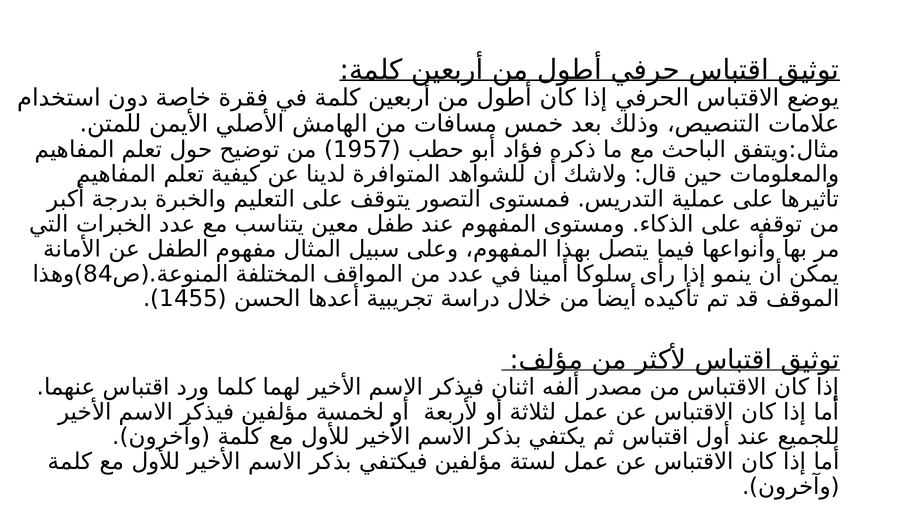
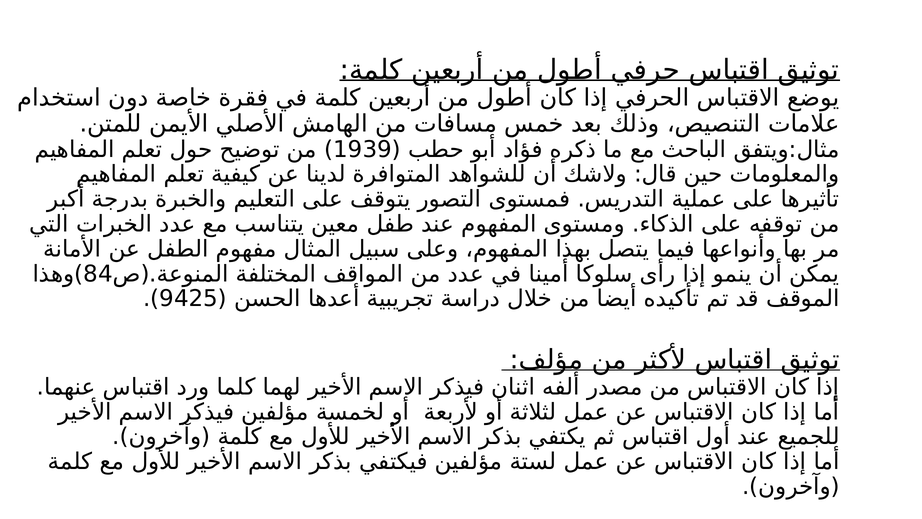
1957: 1957 -> 1939
1455: 1455 -> 9425
